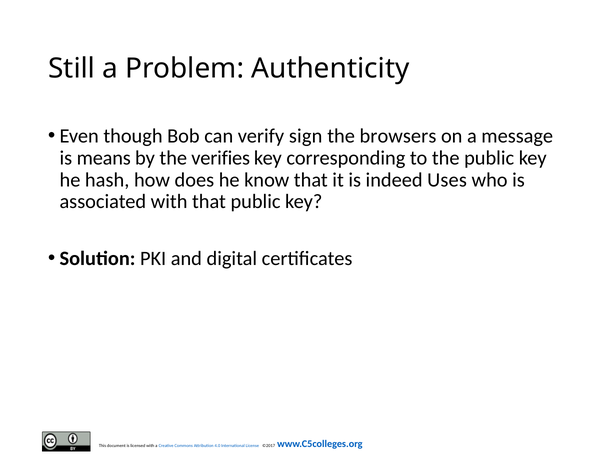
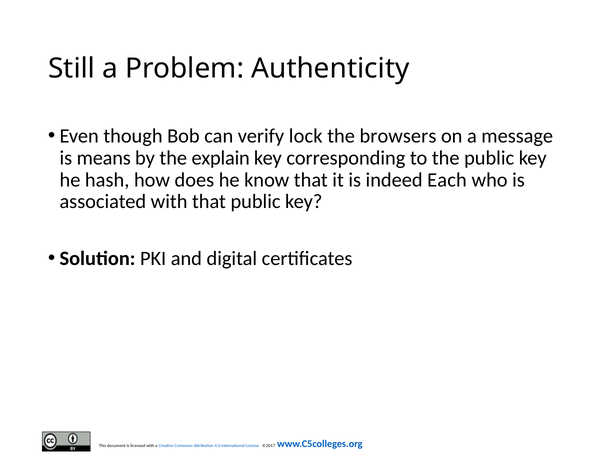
sign: sign -> lock
verifies: verifies -> explain
Uses: Uses -> Each
